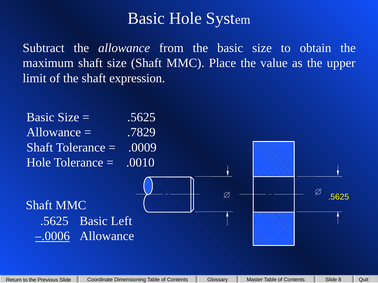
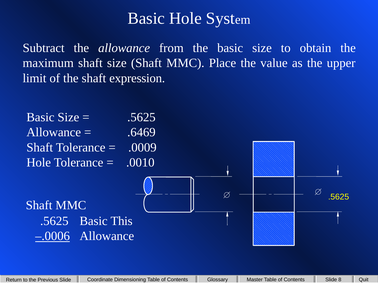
.7829: .7829 -> .6469
Left: Left -> This
